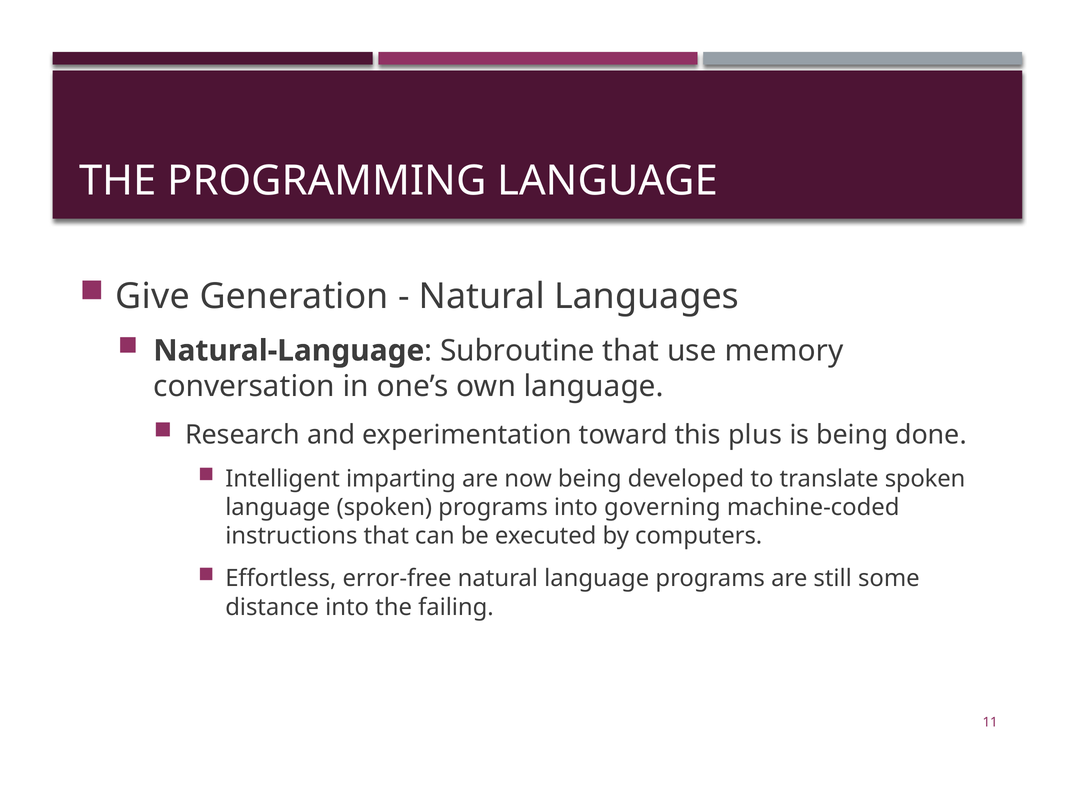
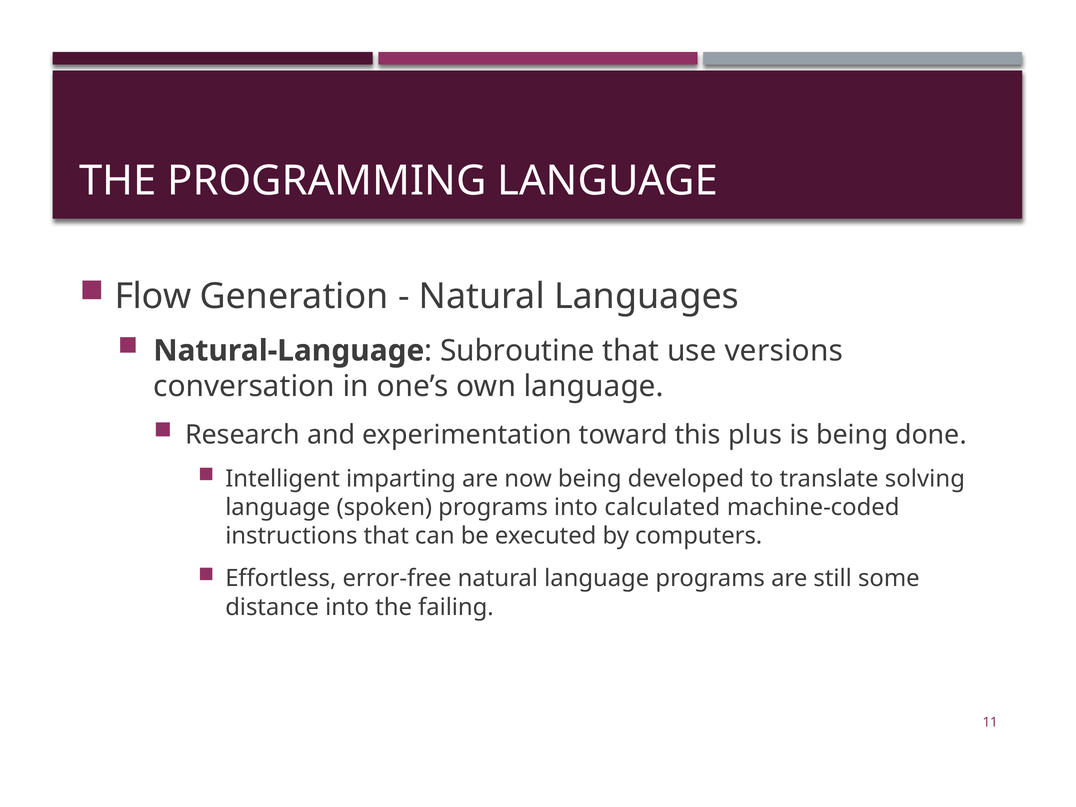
Give: Give -> Flow
memory: memory -> versions
translate spoken: spoken -> solving
governing: governing -> calculated
